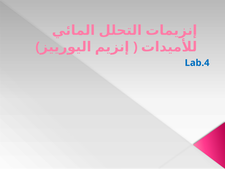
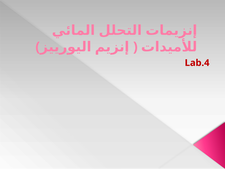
Lab.4 colour: blue -> red
